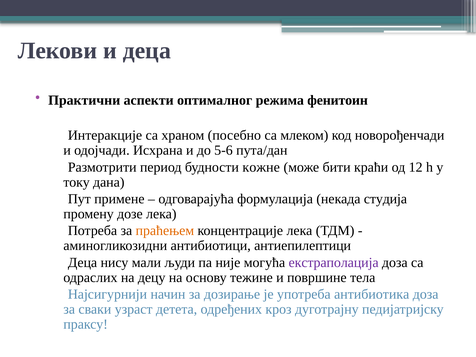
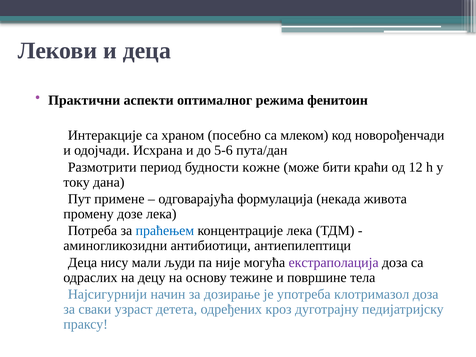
студија: студија -> живота
праћењем colour: orange -> blue
антибиотика: антибиотика -> клотримазол
